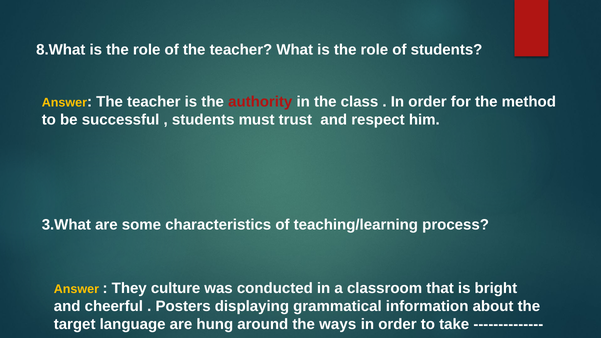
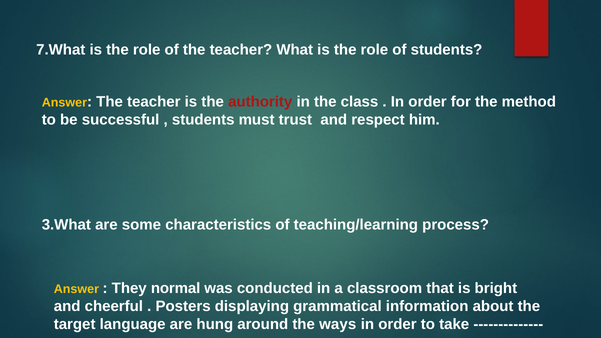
8.What: 8.What -> 7.What
culture: culture -> normal
